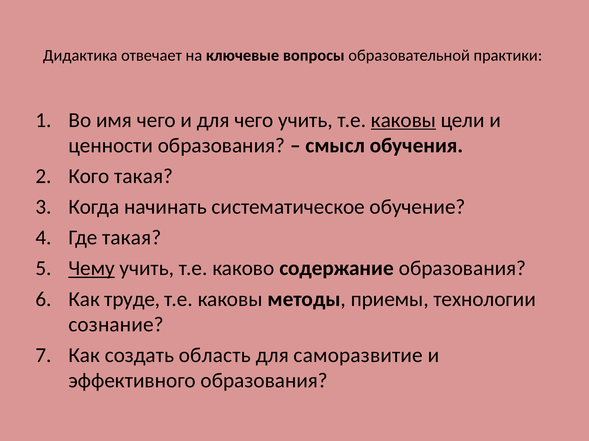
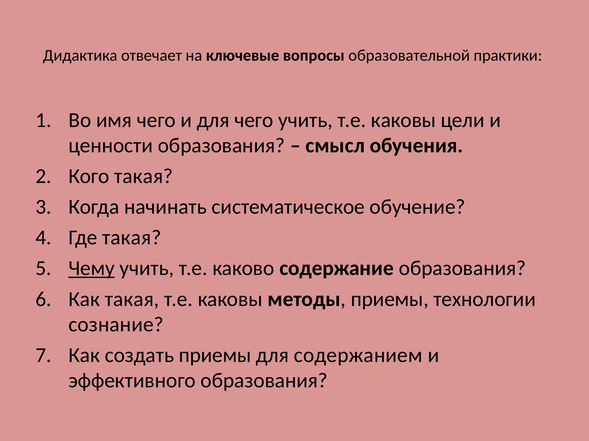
каковы at (403, 120) underline: present -> none
Как труде: труде -> такая
создать область: область -> приемы
саморазвитие: саморазвитие -> содержанием
